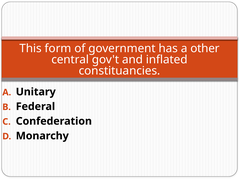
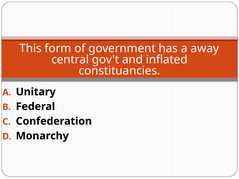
other: other -> away
